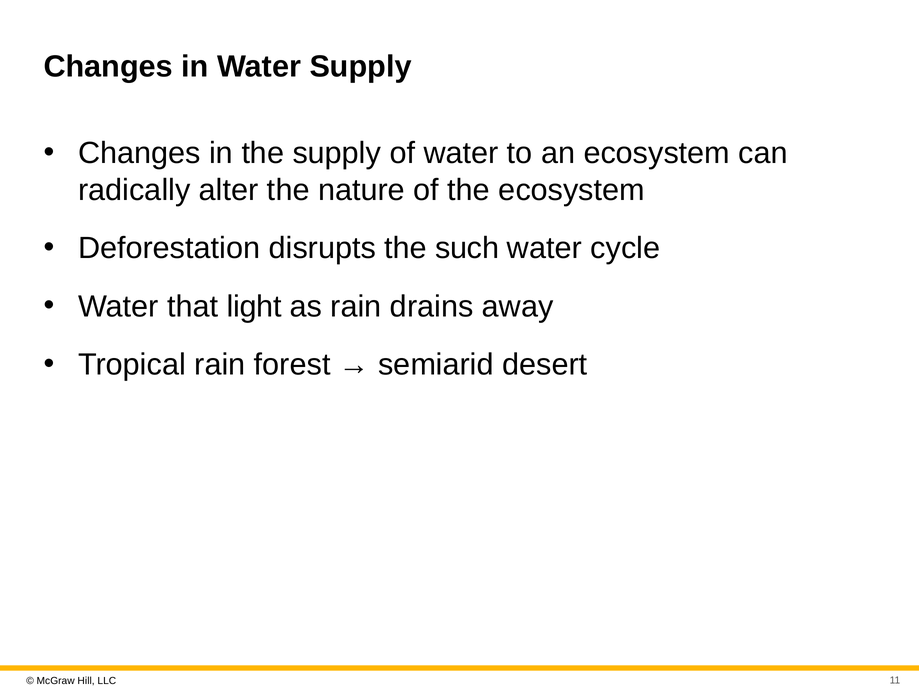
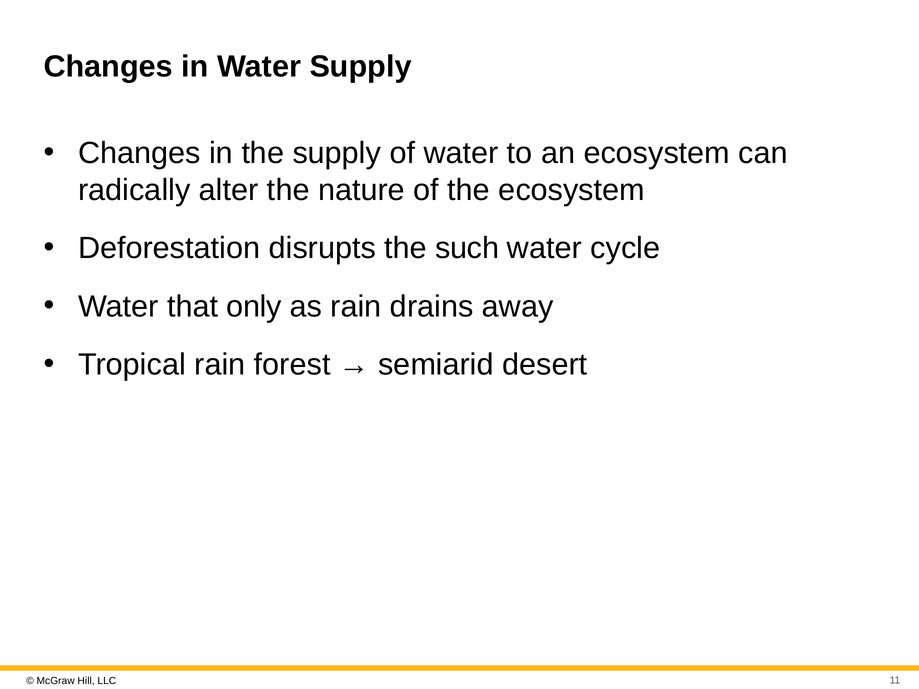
light: light -> only
